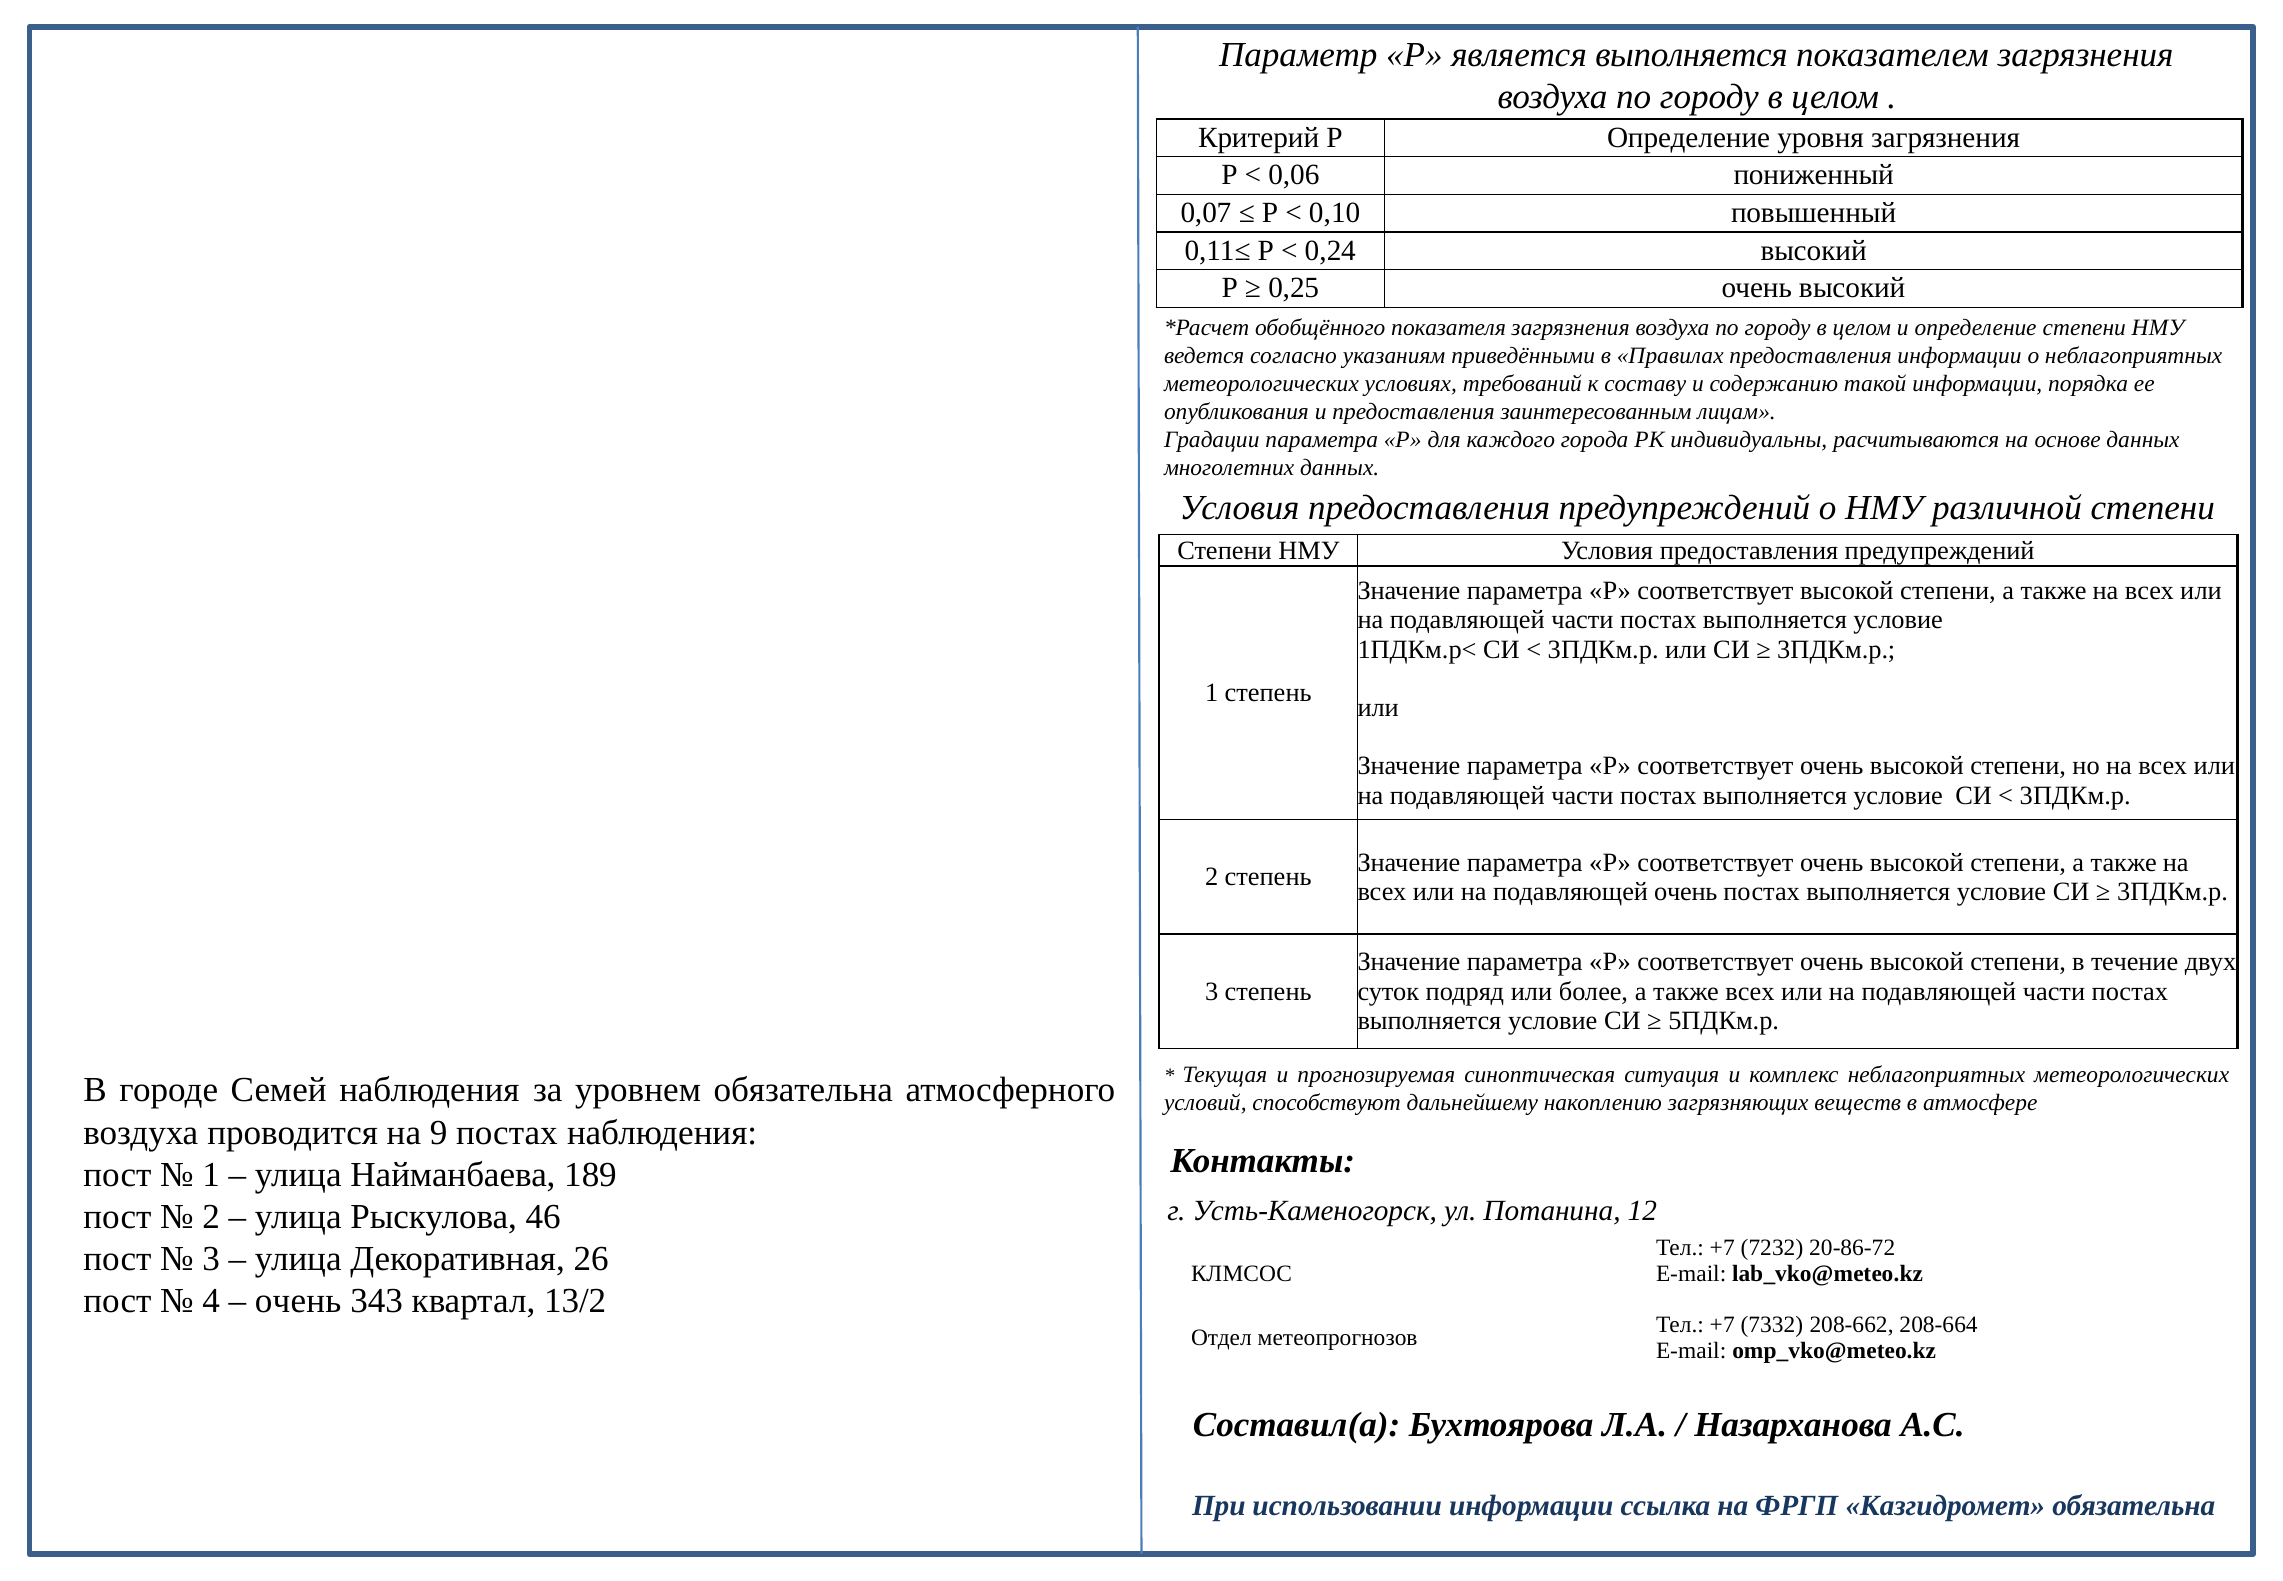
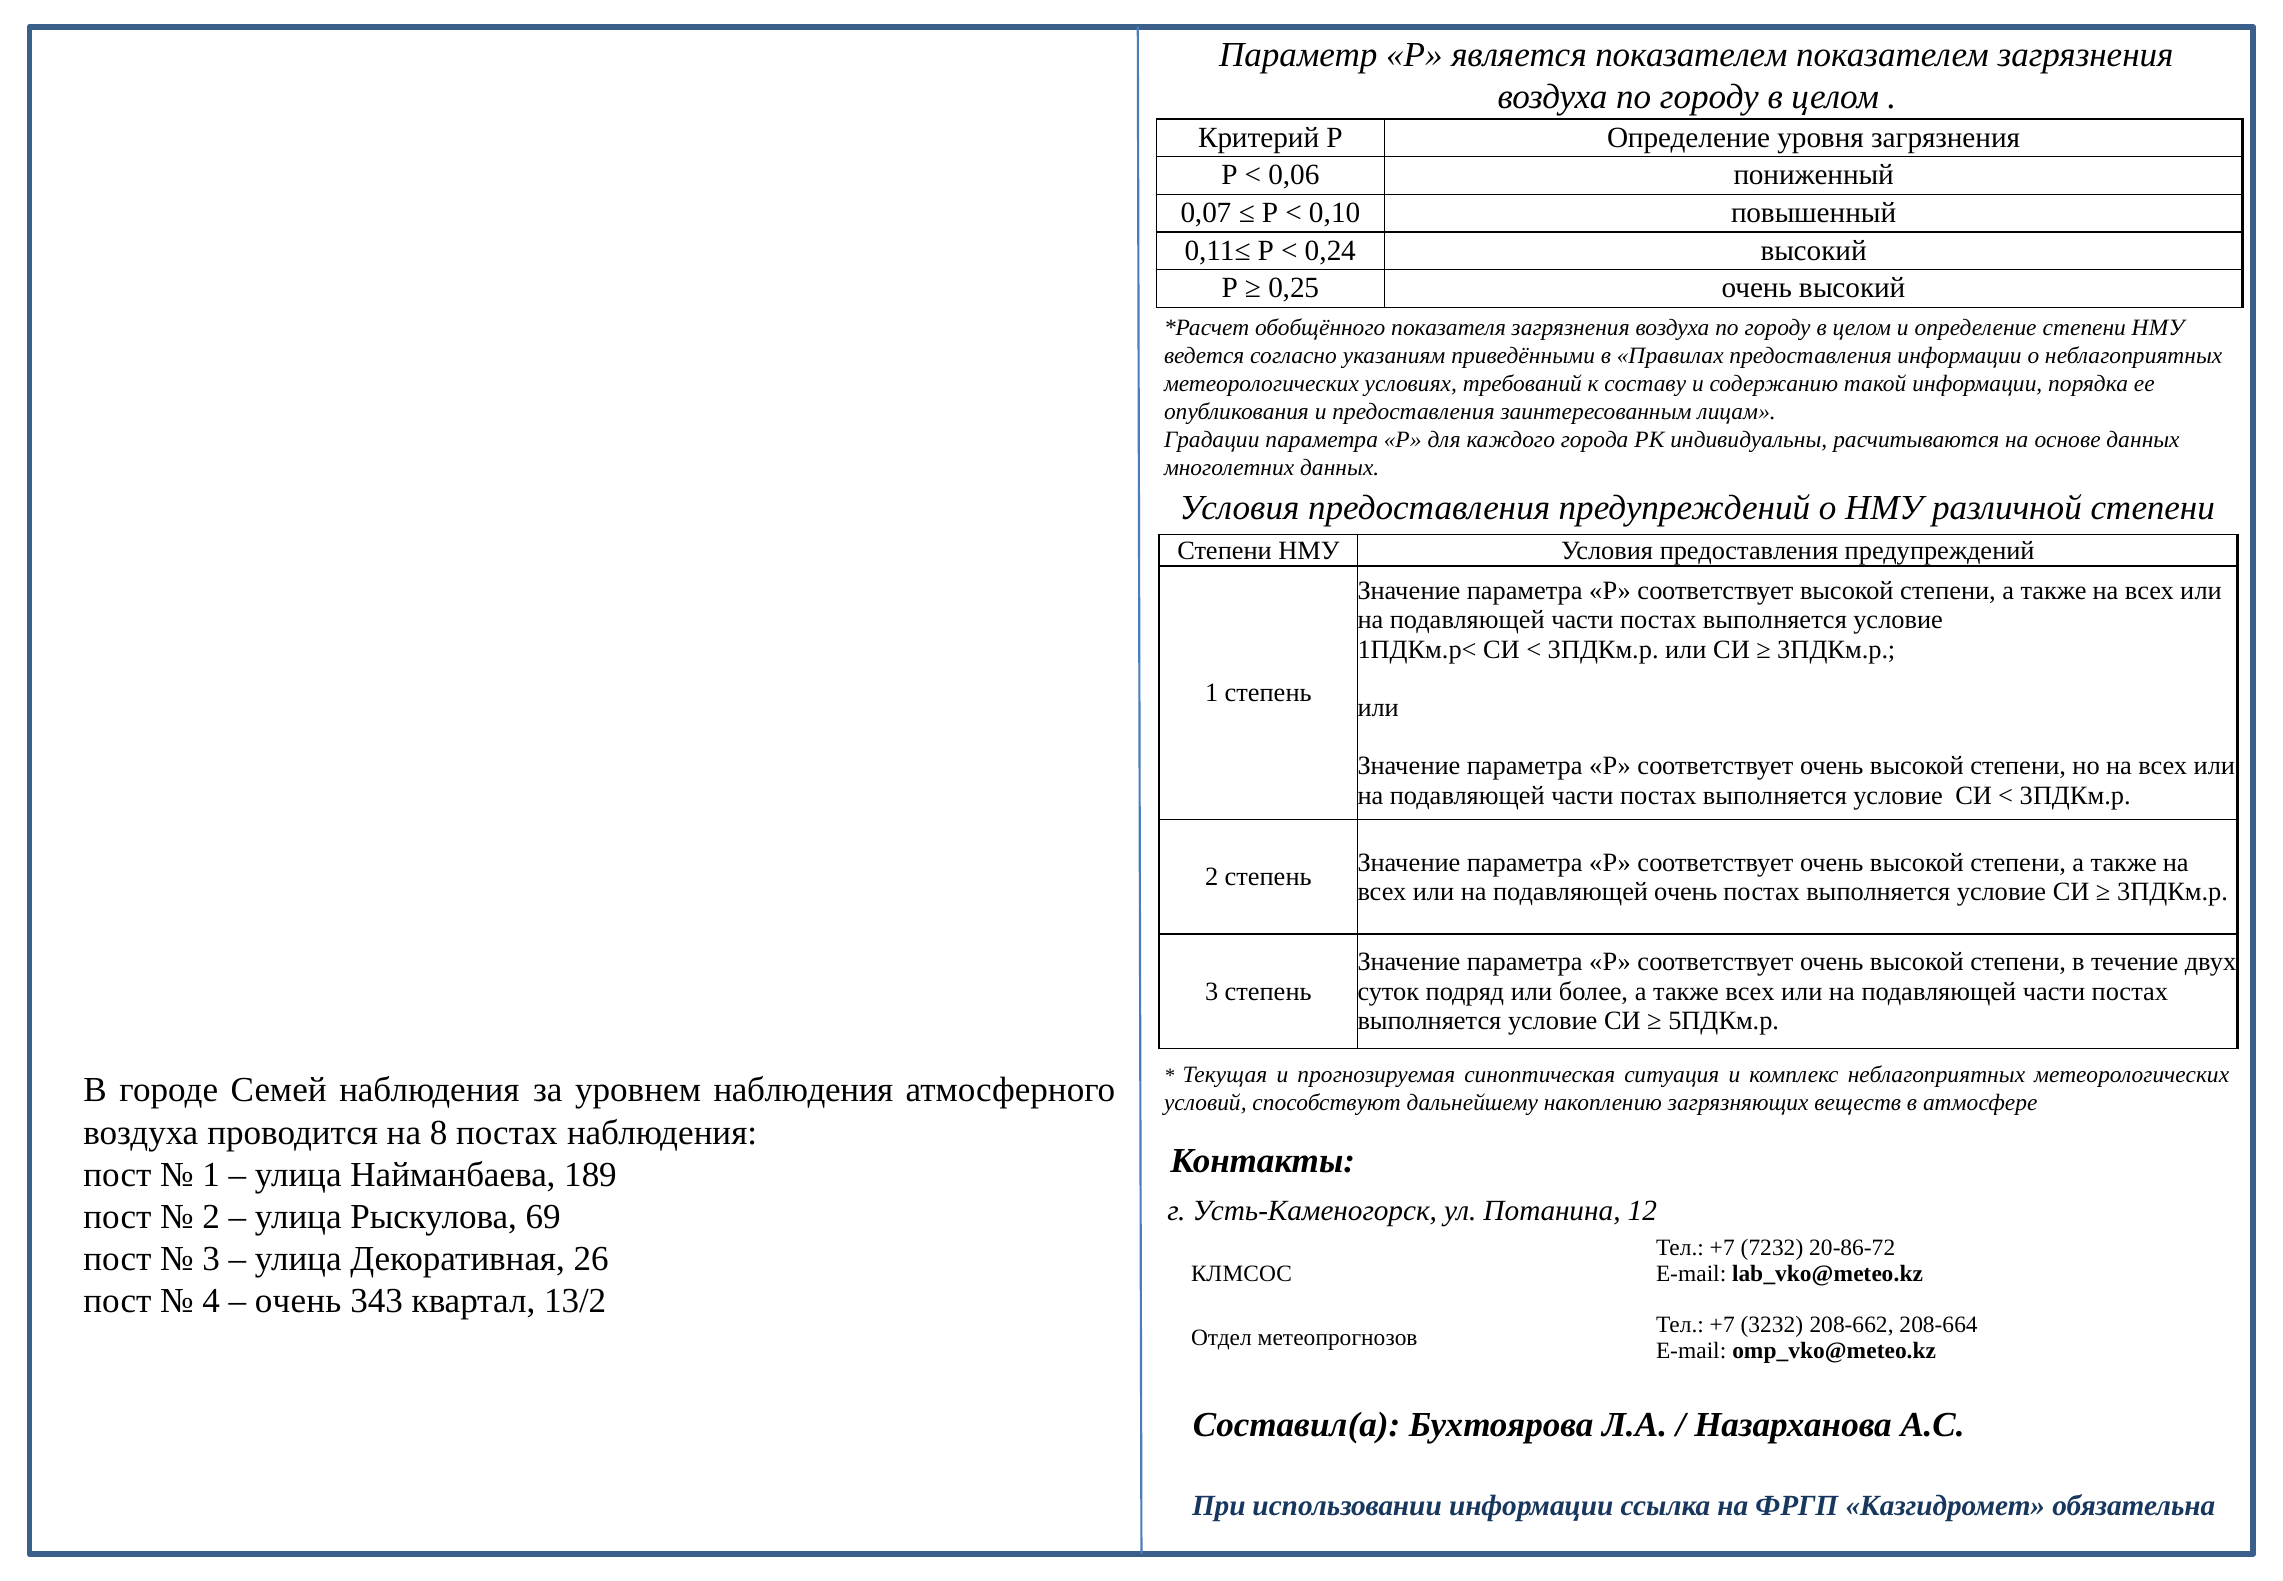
является выполняется: выполняется -> показателем
уровнем обязательна: обязательна -> наблюдения
9: 9 -> 8
46: 46 -> 69
7332: 7332 -> 3232
